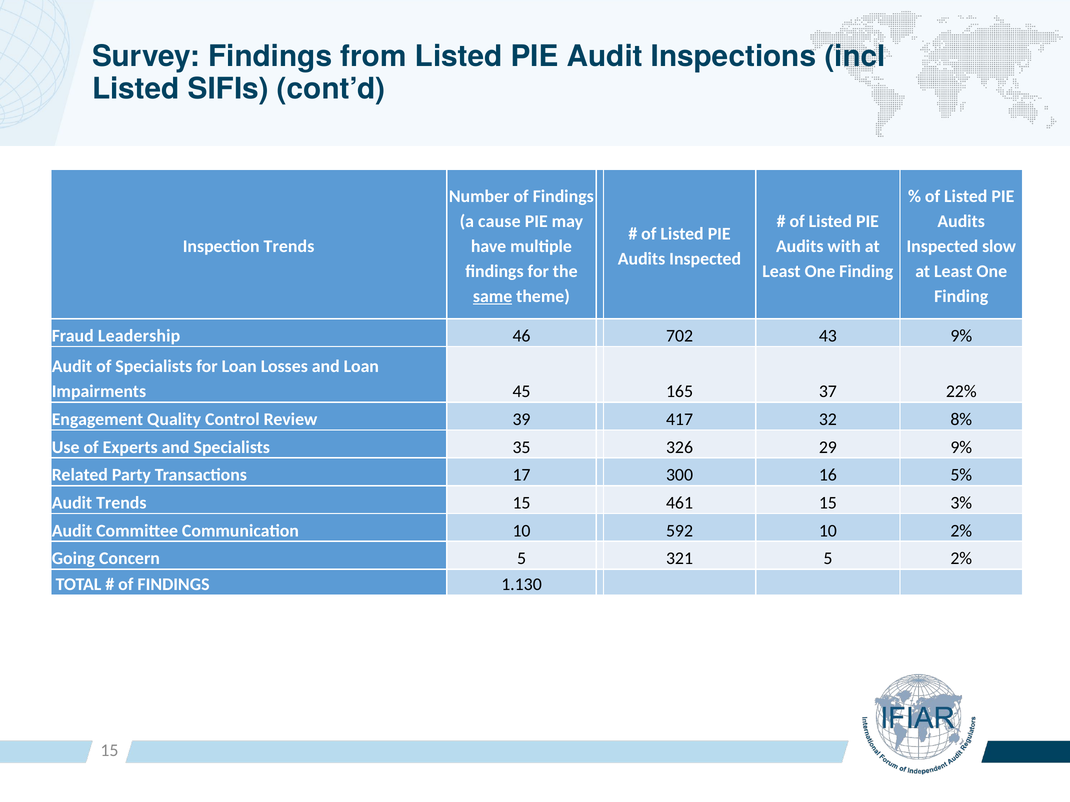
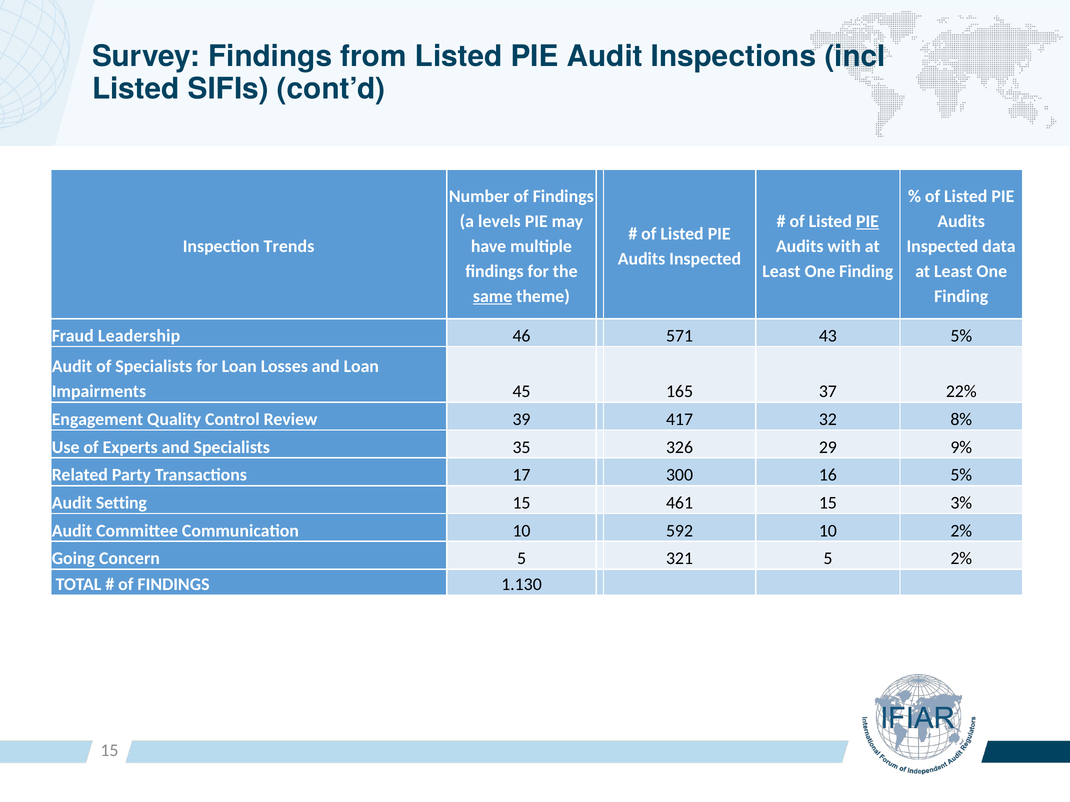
cause: cause -> levels
PIE at (867, 222) underline: none -> present
slow: slow -> data
702: 702 -> 571
43 9%: 9% -> 5%
Audit Trends: Trends -> Setting
